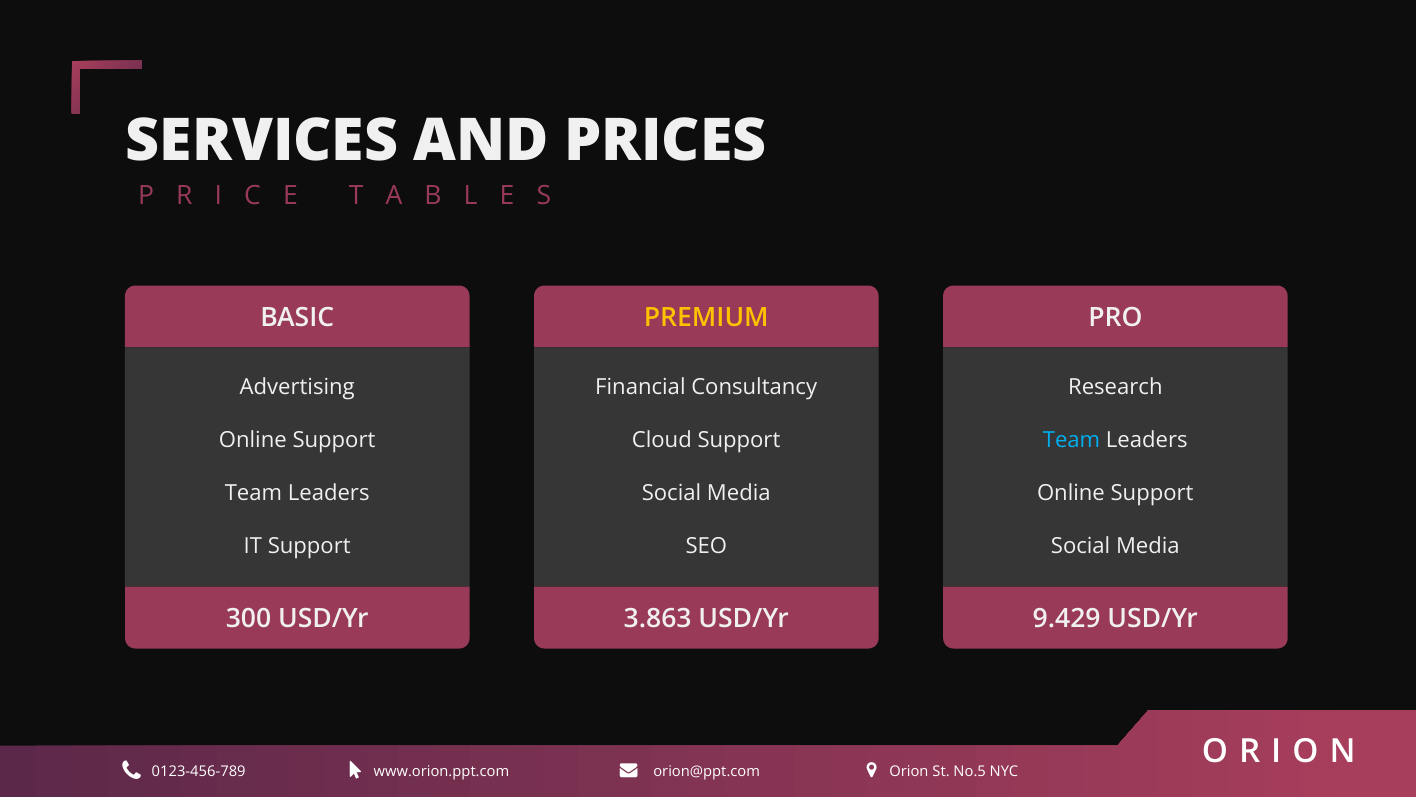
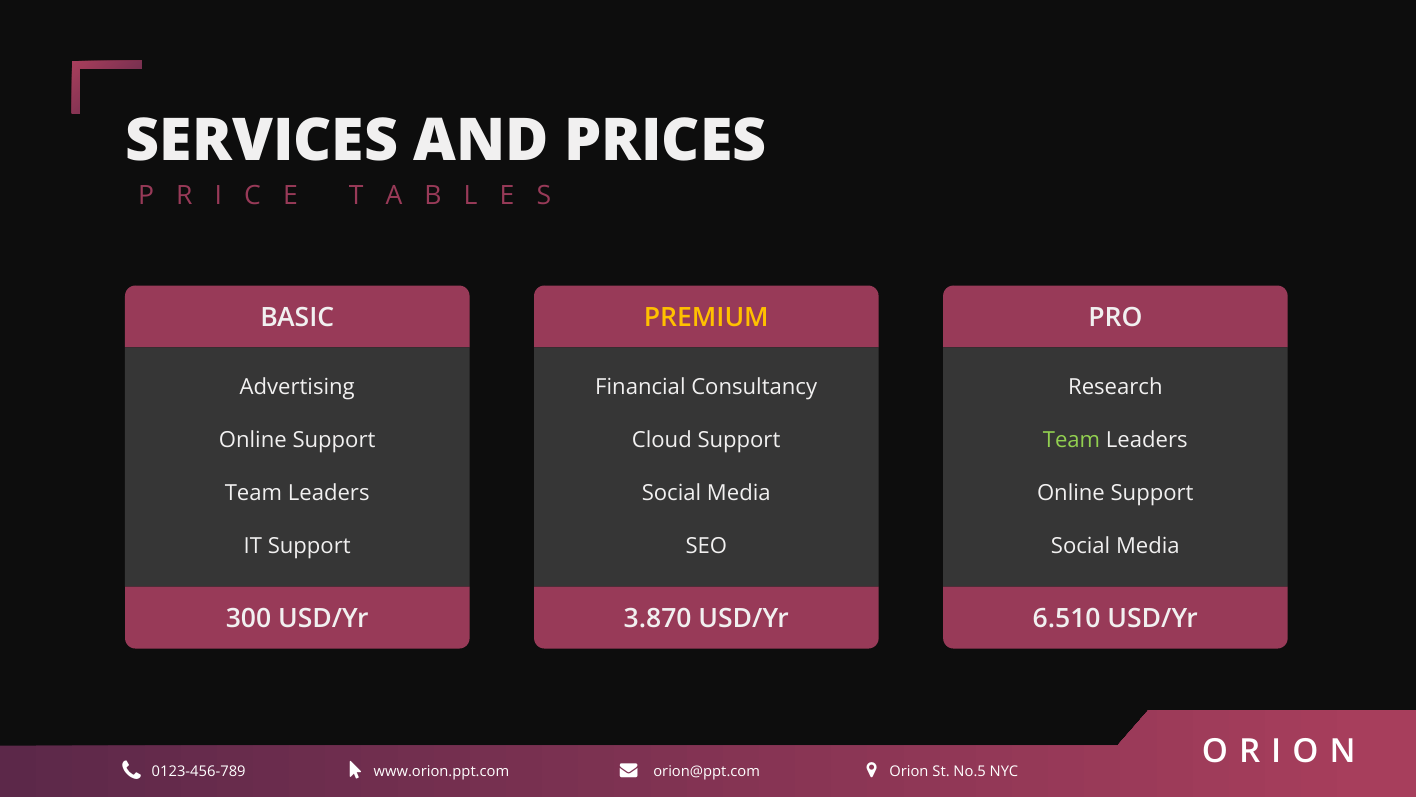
Team at (1072, 440) colour: light blue -> light green
3.863: 3.863 -> 3.870
9.429: 9.429 -> 6.510
